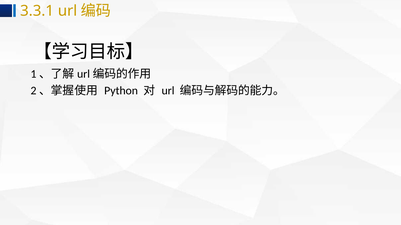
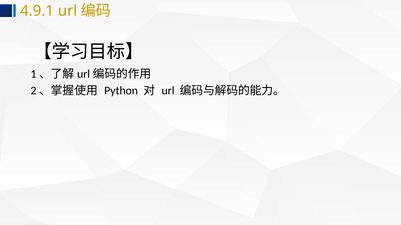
3.3.1: 3.3.1 -> 4.9.1
